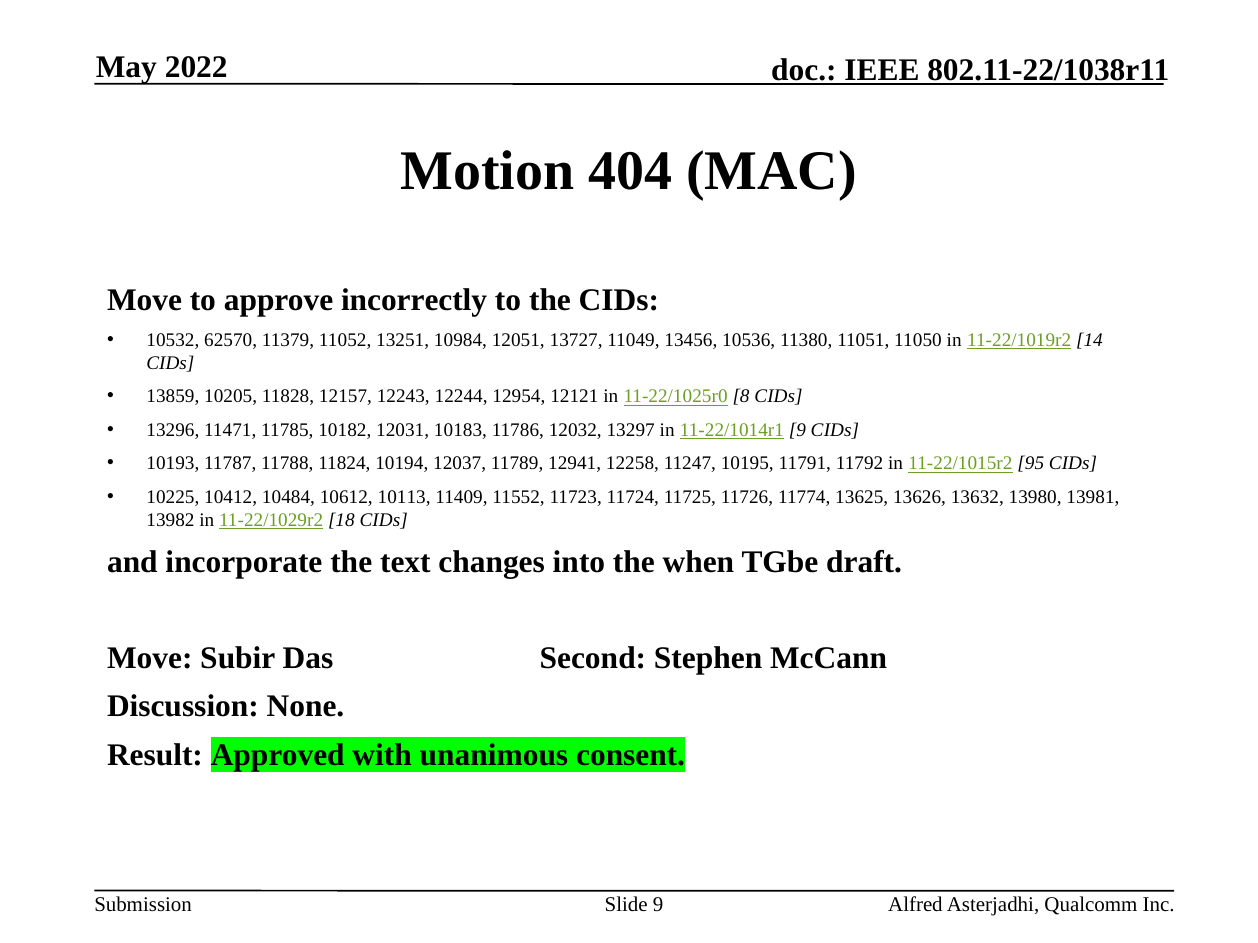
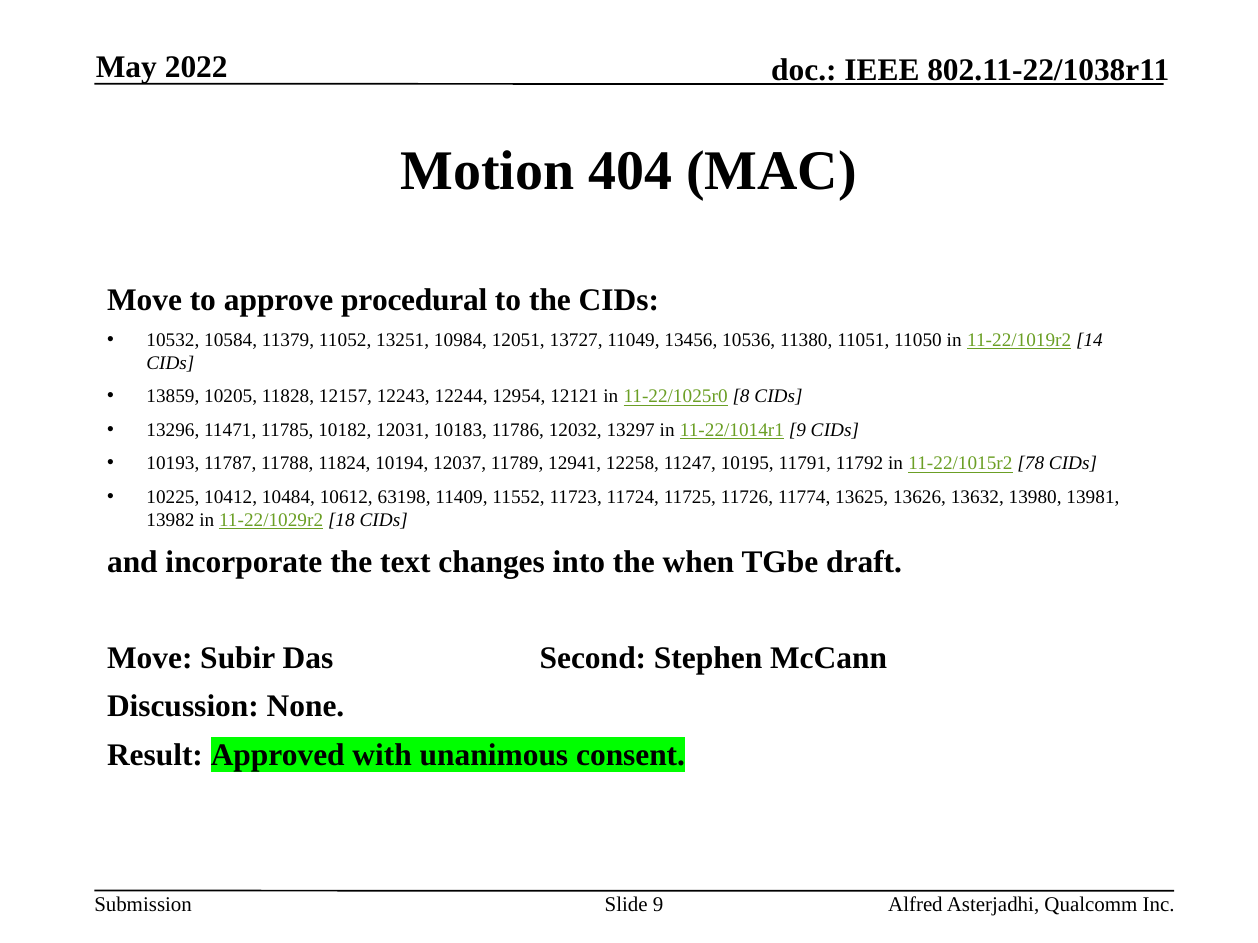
incorrectly: incorrectly -> procedural
62570: 62570 -> 10584
95: 95 -> 78
10113: 10113 -> 63198
